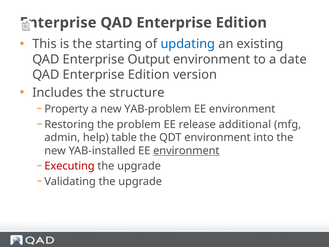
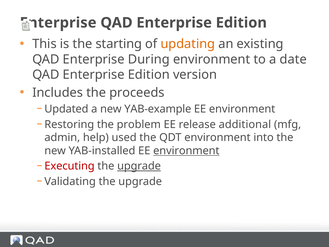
updating colour: blue -> orange
Output: Output -> During
structure: structure -> proceeds
Property: Property -> Updated
YAB-problem: YAB-problem -> YAB-example
table: table -> used
upgrade at (139, 166) underline: none -> present
